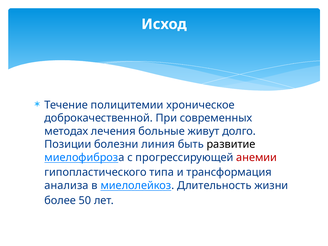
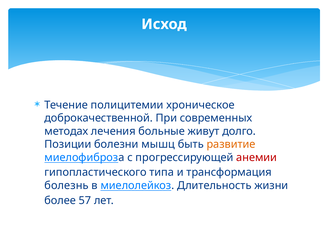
линия: линия -> мышц
развитие colour: black -> orange
анализа: анализа -> болезнь
50: 50 -> 57
